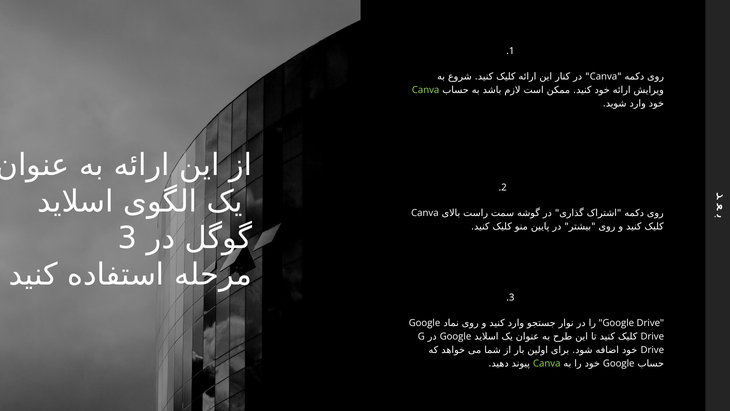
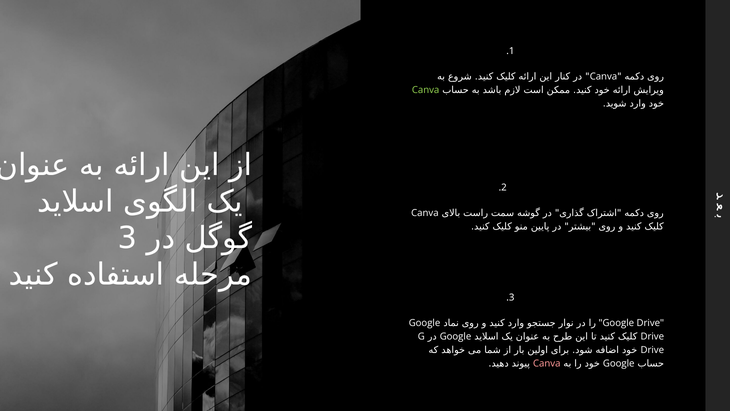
Canva at (547, 363) colour: light green -> pink
